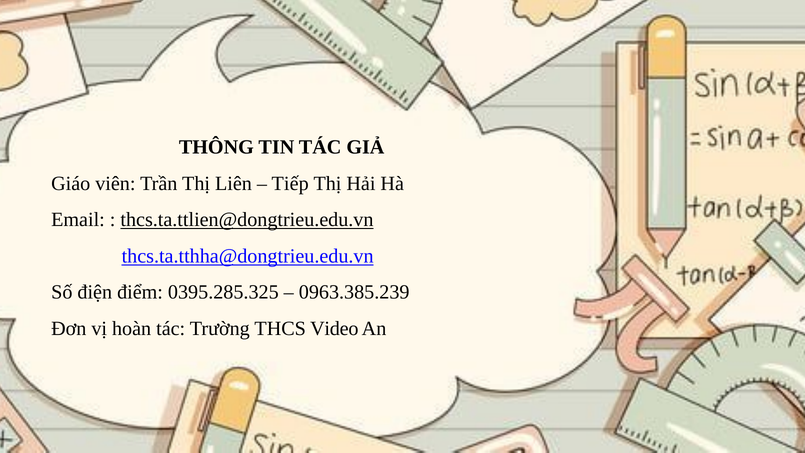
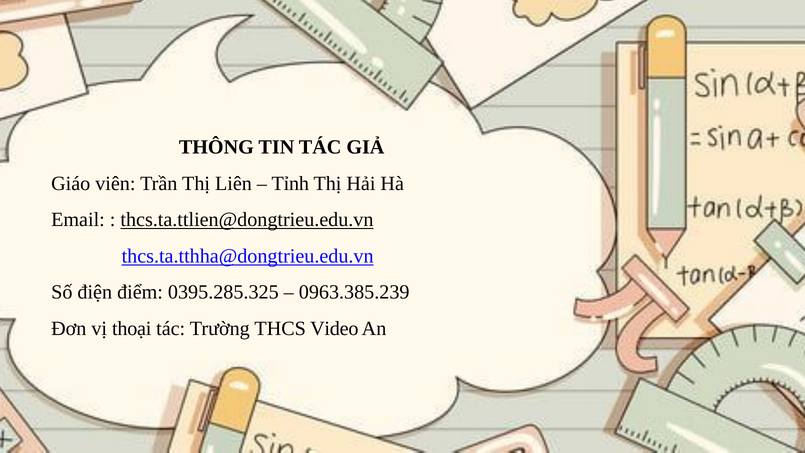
Tiếp: Tiếp -> Tỉnh
hoàn: hoàn -> thoại
